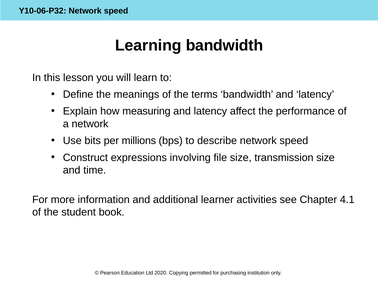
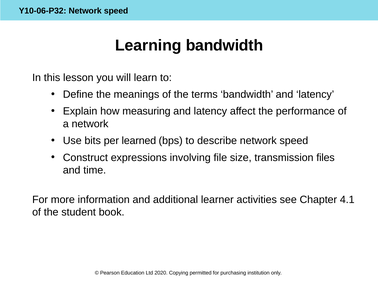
millions: millions -> learned
transmission size: size -> files
